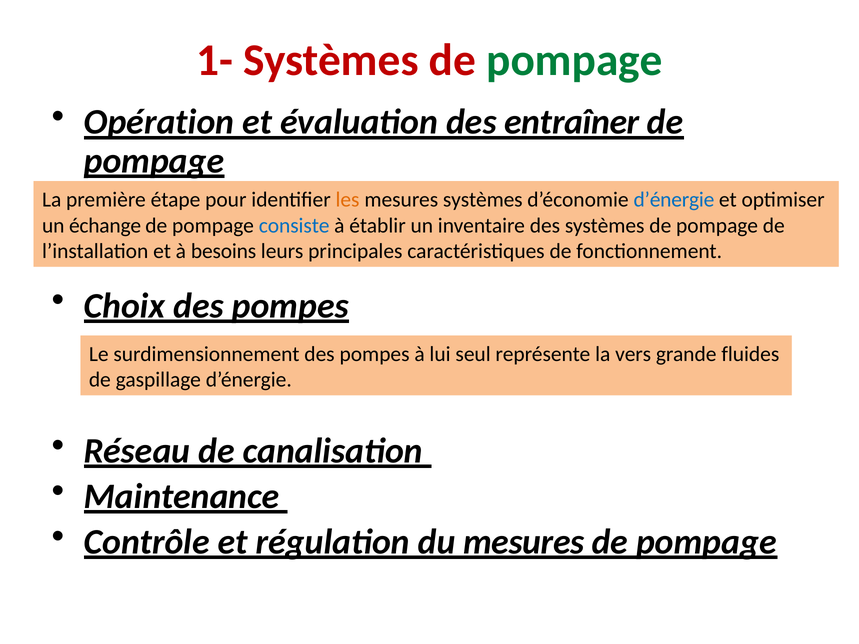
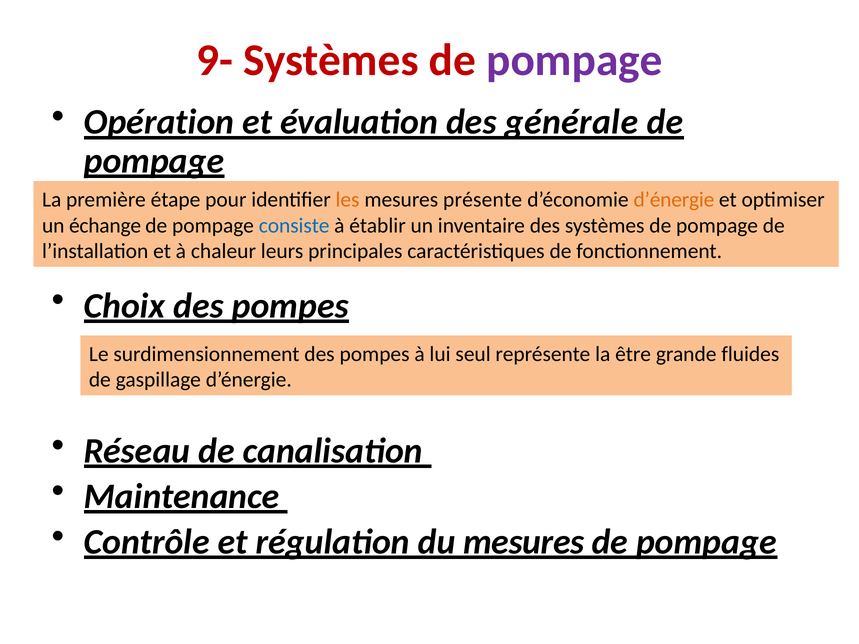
1-: 1- -> 9-
pompage at (575, 60) colour: green -> purple
entraîner: entraîner -> générale
mesures systèmes: systèmes -> présente
d’énergie at (674, 200) colour: blue -> orange
besoins: besoins -> chaleur
vers: vers -> être
